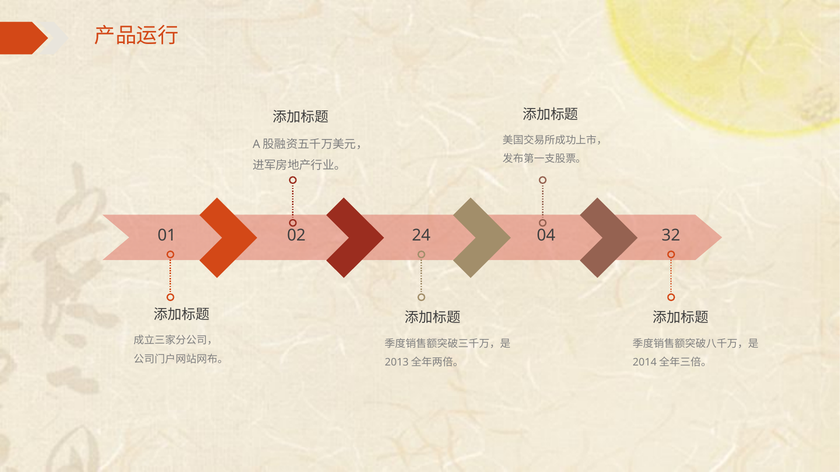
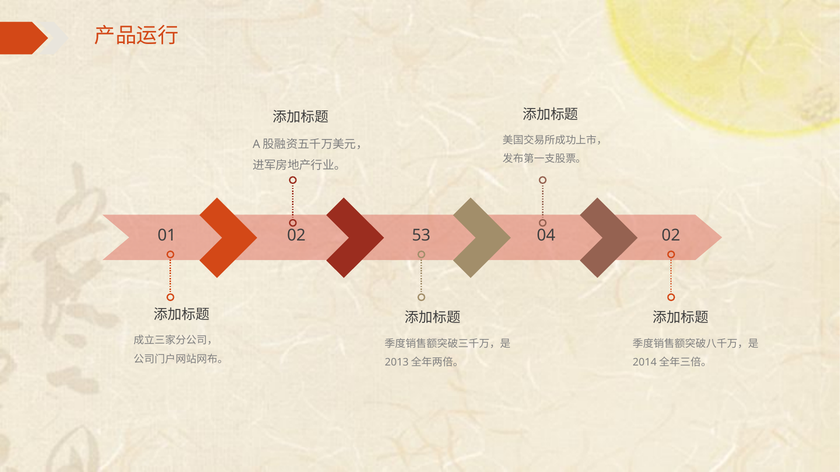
24: 24 -> 53
04 32: 32 -> 02
